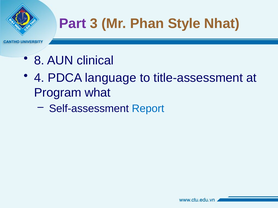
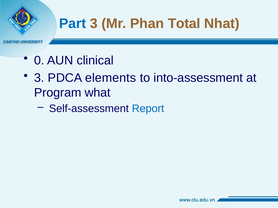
Part colour: purple -> blue
Style: Style -> Total
8: 8 -> 0
4 at (39, 78): 4 -> 3
language: language -> elements
title-assessment: title-assessment -> into-assessment
